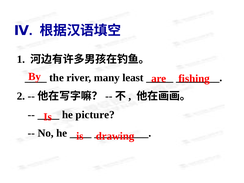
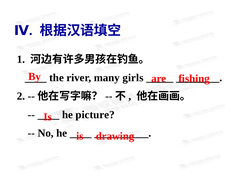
least: least -> girls
